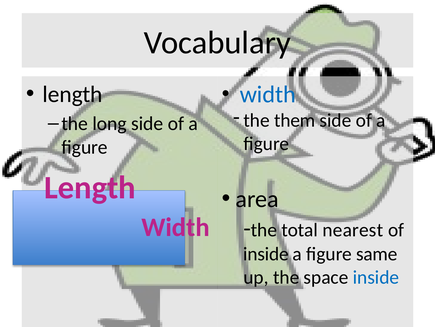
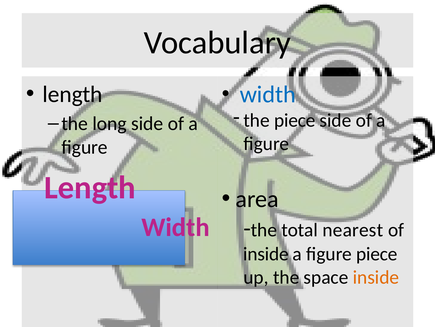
the them: them -> piece
figure same: same -> piece
inside at (376, 277) colour: blue -> orange
